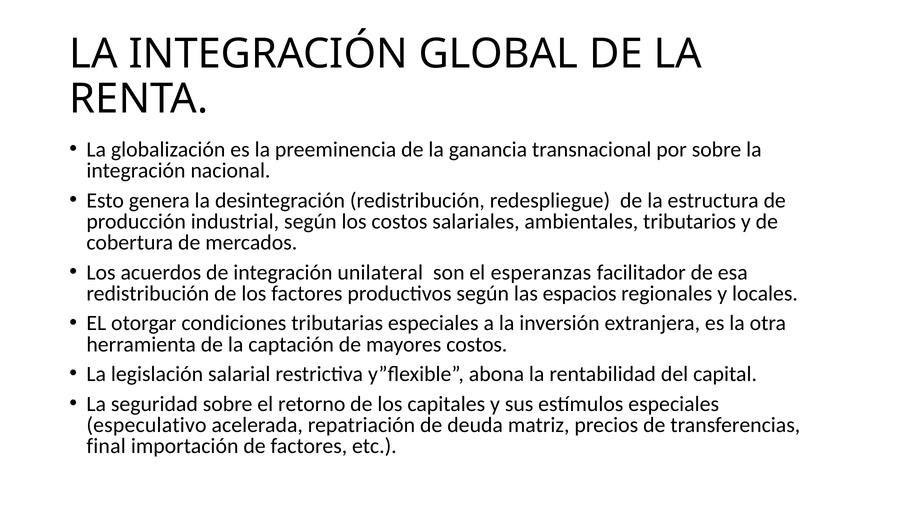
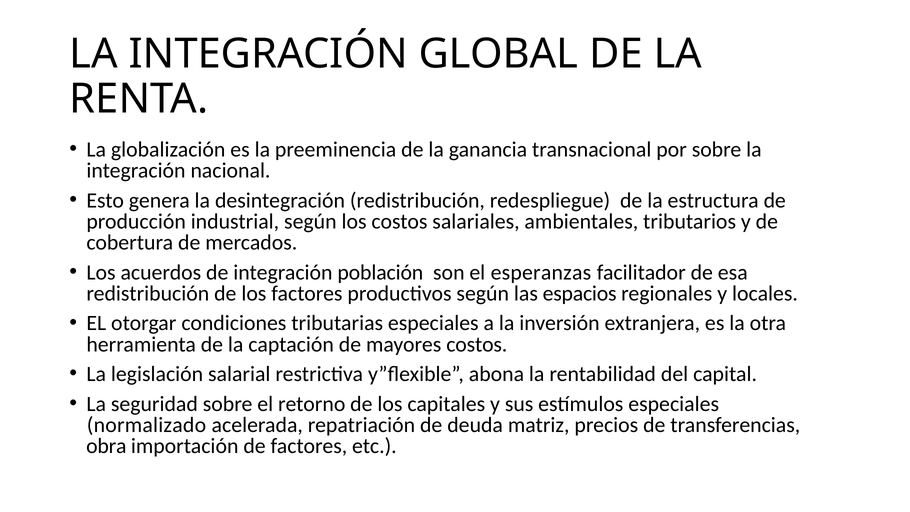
unilateral: unilateral -> población
especulativo: especulativo -> normalizado
final: final -> obra
